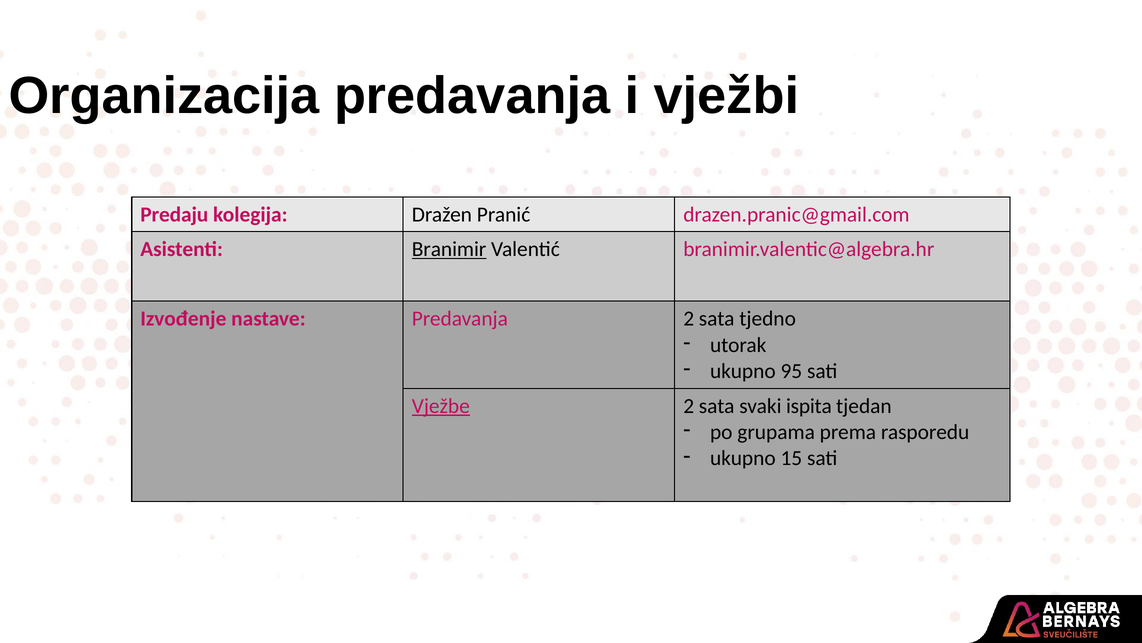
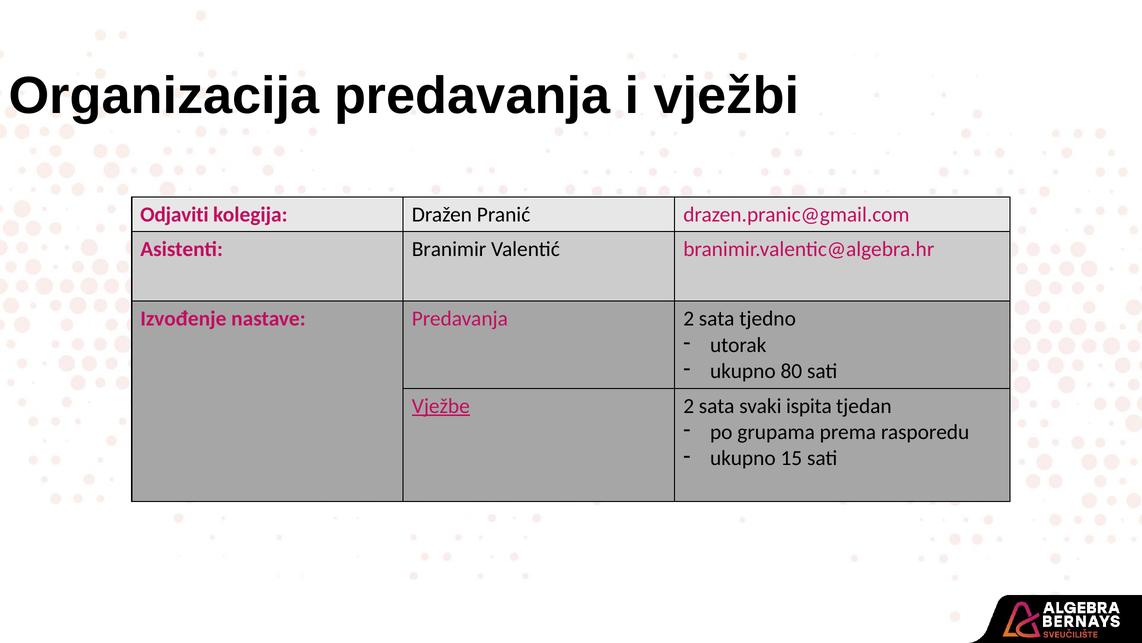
Predaju: Predaju -> Odjaviti
Branimir underline: present -> none
95: 95 -> 80
